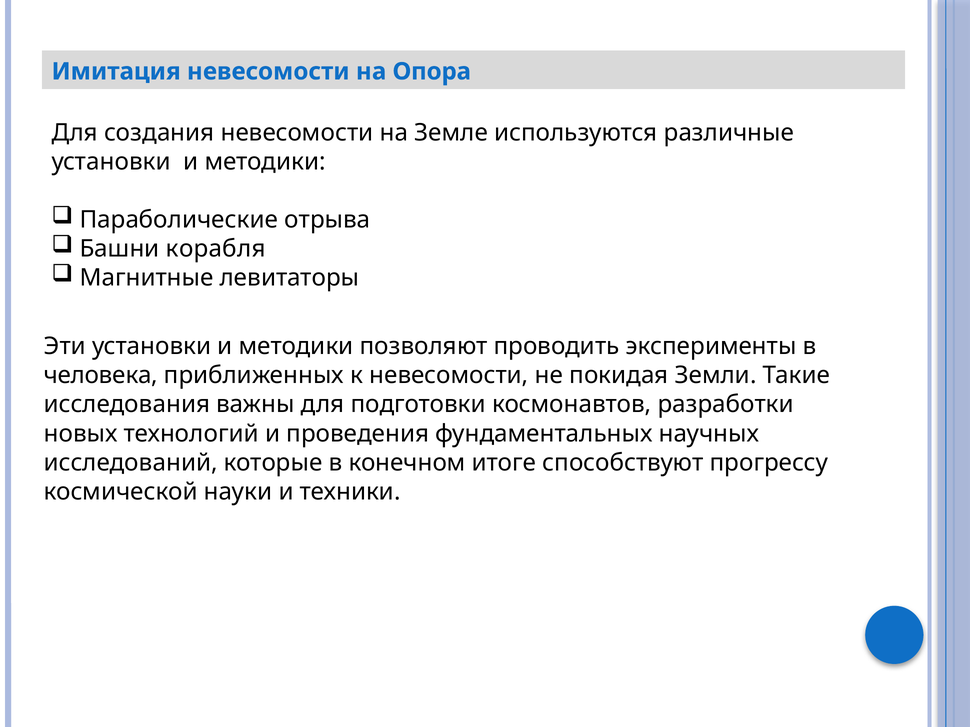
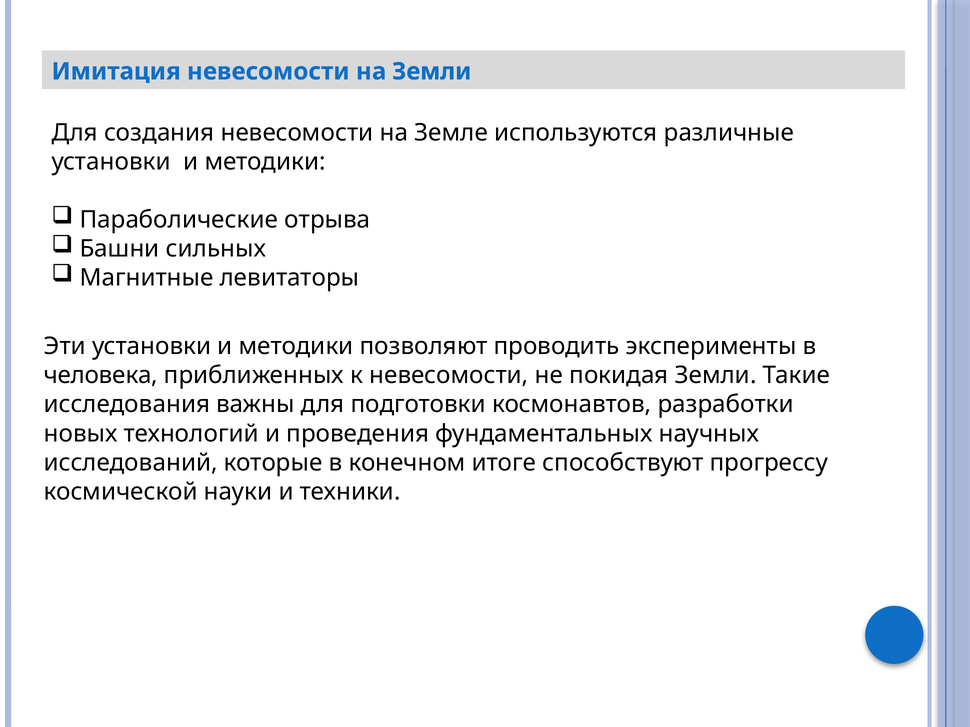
на Опора: Опора -> Земли
корабля: корабля -> сильных
